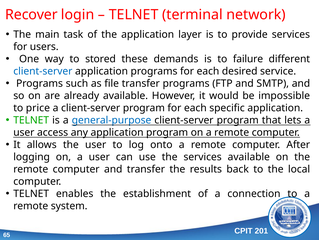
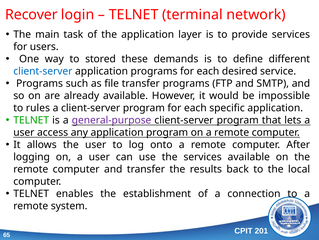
failure: failure -> define
price: price -> rules
general-purpose colour: blue -> purple
